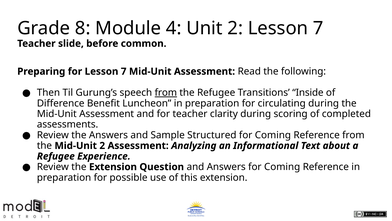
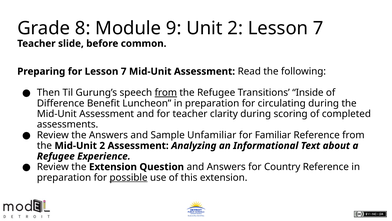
4: 4 -> 9
Structured: Structured -> Unfamiliar
Coming at (273, 135): Coming -> Familiar
Answers for Coming: Coming -> Country
possible underline: none -> present
